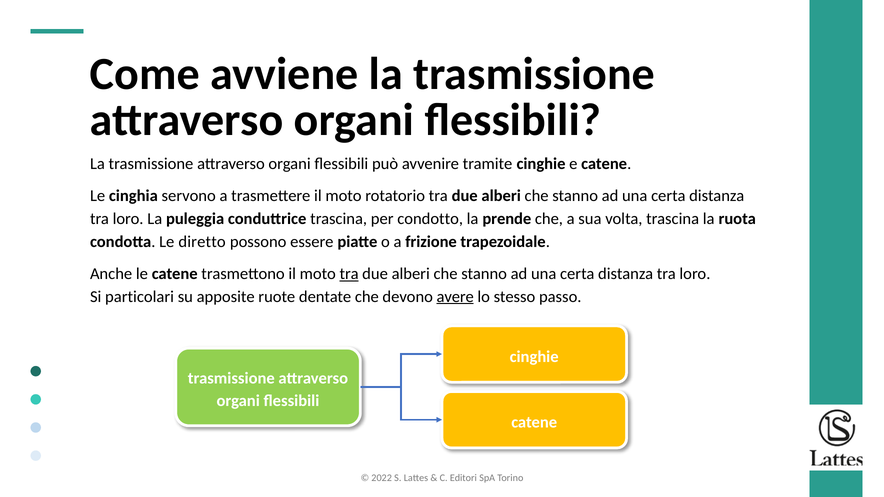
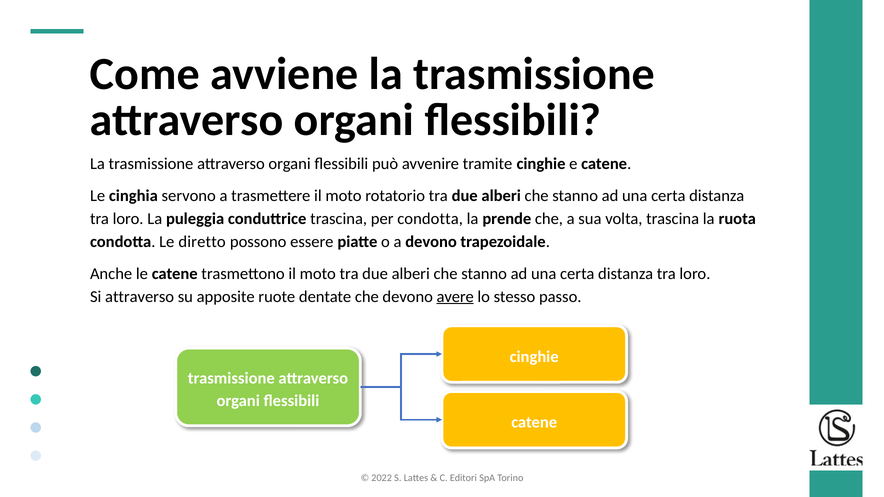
per condotto: condotto -> condotta
a frizione: frizione -> devono
tra at (349, 274) underline: present -> none
Si particolari: particolari -> attraverso
